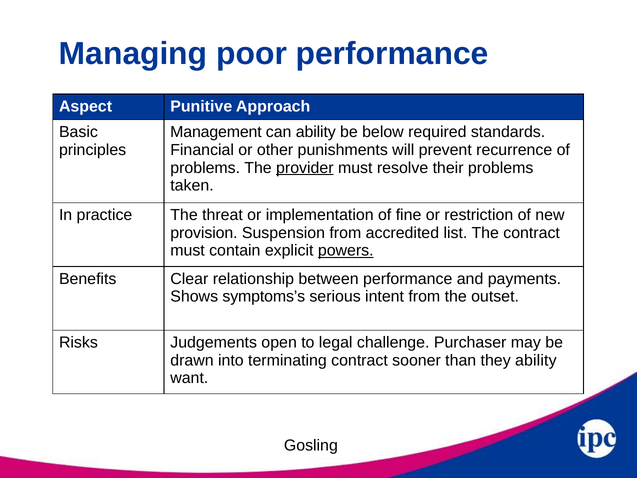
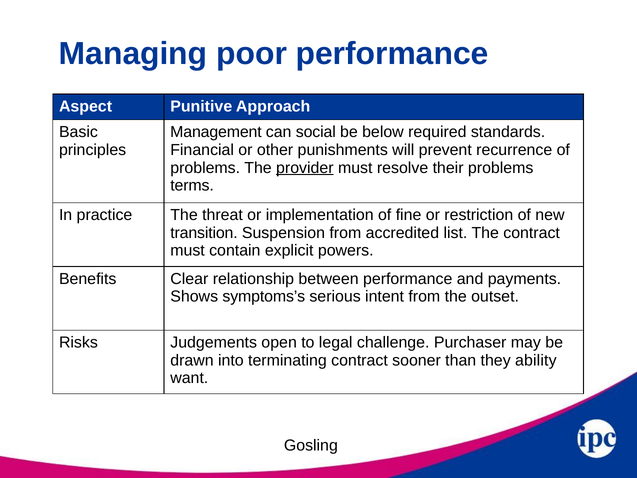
can ability: ability -> social
taken: taken -> terms
provision: provision -> transition
powers underline: present -> none
